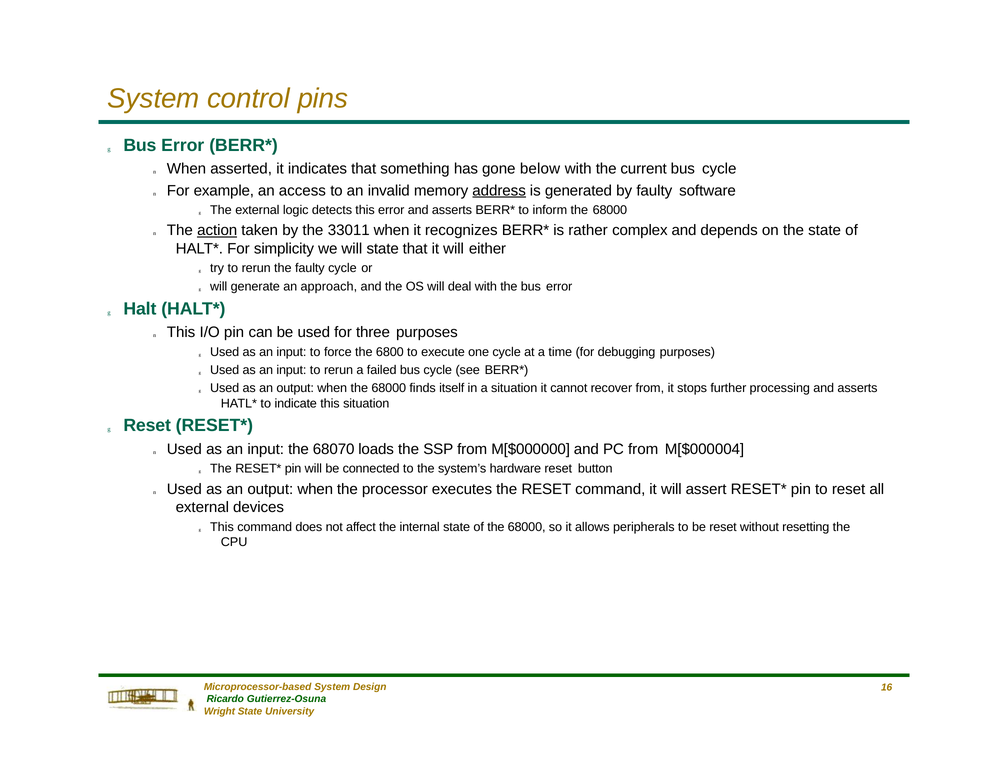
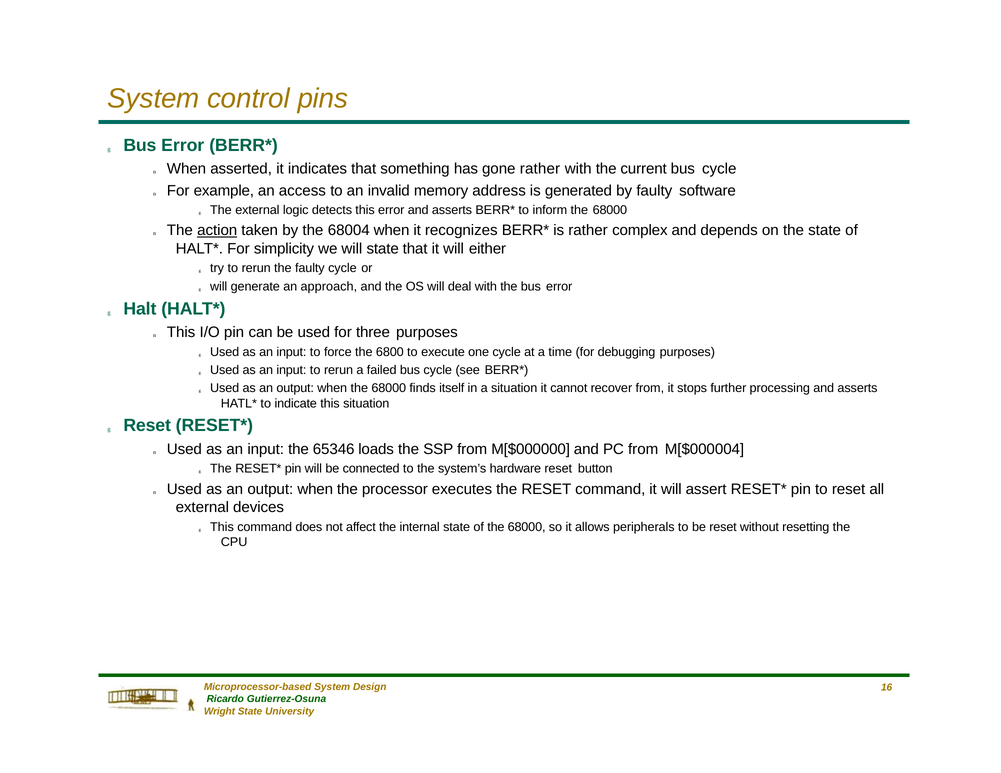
gone below: below -> rather
address underline: present -> none
33011: 33011 -> 68004
68070: 68070 -> 65346
